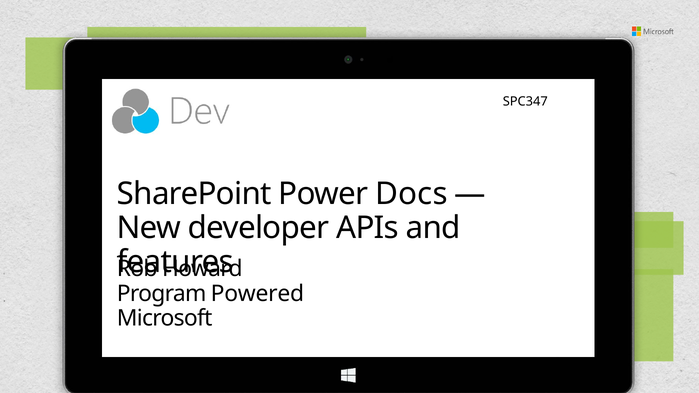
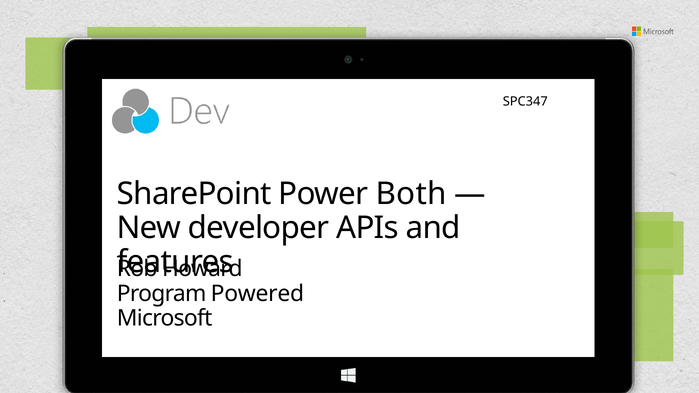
Docs: Docs -> Both
